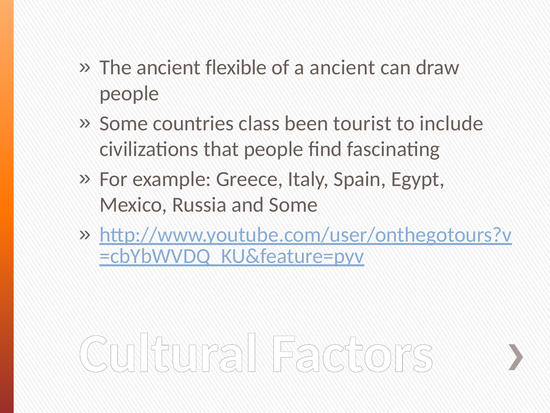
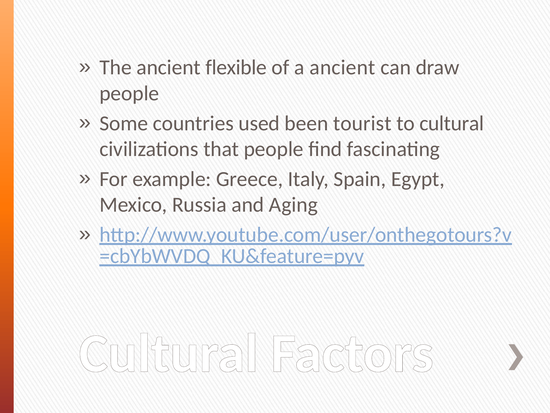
class: class -> used
to include: include -> cultural
and Some: Some -> Aging
